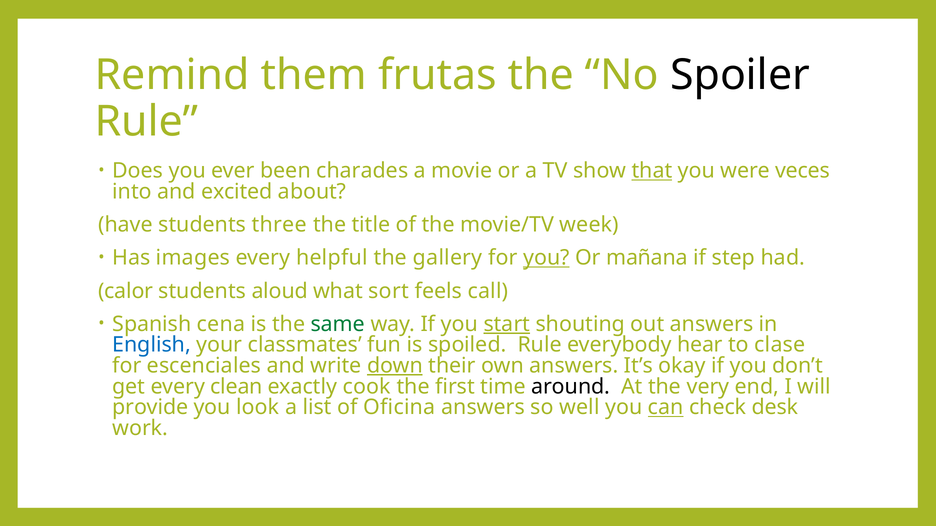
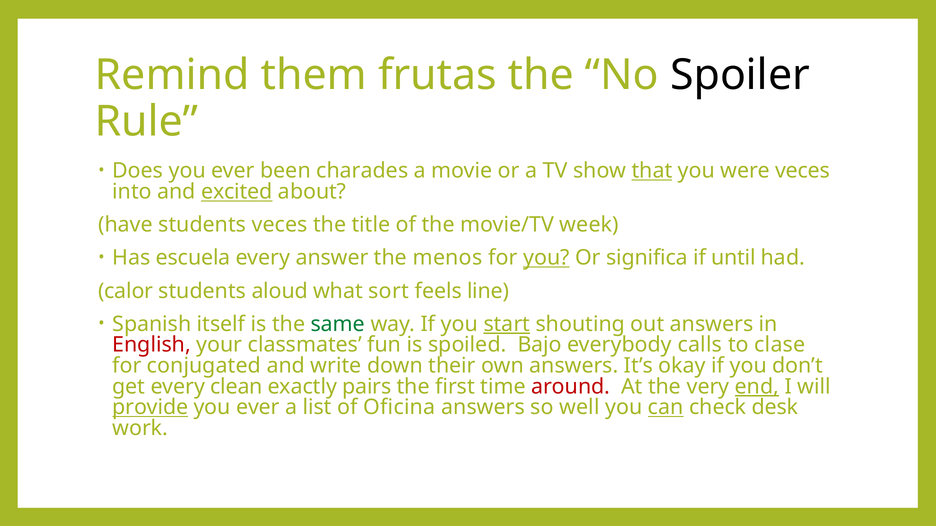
excited underline: none -> present
students three: three -> veces
images: images -> escuela
helpful: helpful -> answer
gallery: gallery -> menos
mañana: mañana -> significa
step: step -> until
call: call -> line
cena: cena -> itself
English colour: blue -> red
spoiled Rule: Rule -> Bajo
hear: hear -> calls
escenciales: escenciales -> conjugated
down underline: present -> none
cook: cook -> pairs
around colour: black -> red
end underline: none -> present
provide underline: none -> present
look at (258, 408): look -> ever
